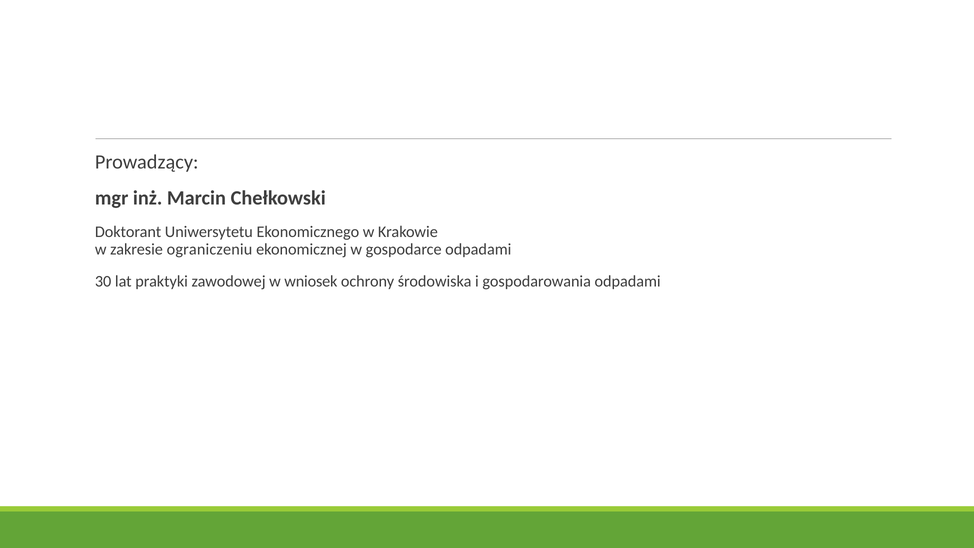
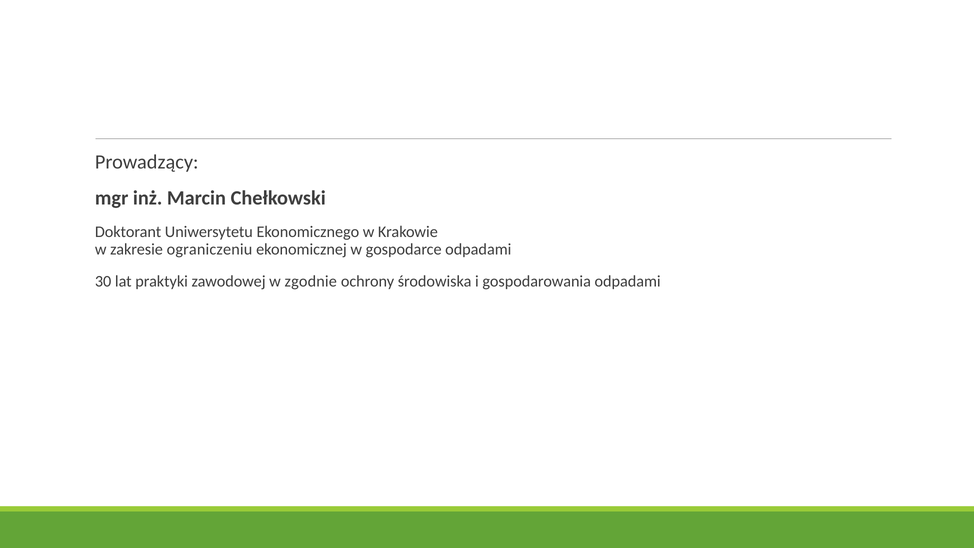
wniosek: wniosek -> zgodnie
